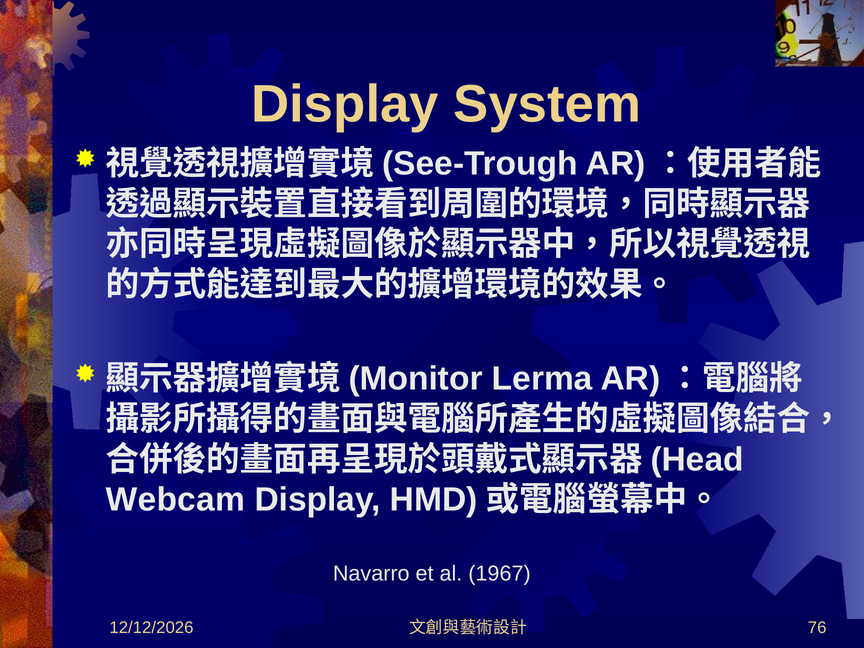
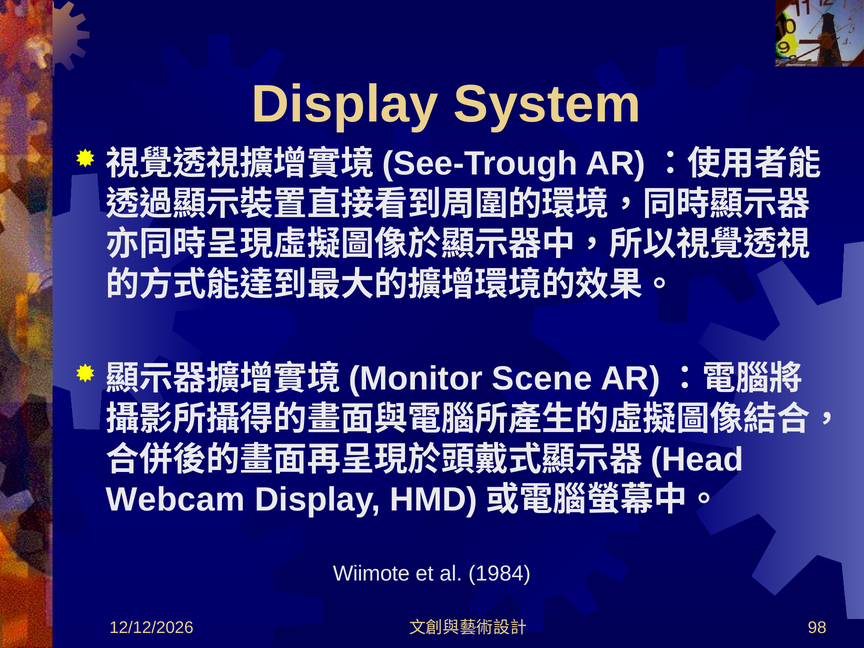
Lerma: Lerma -> Scene
Navarro: Navarro -> Wiimote
1967: 1967 -> 1984
76: 76 -> 98
